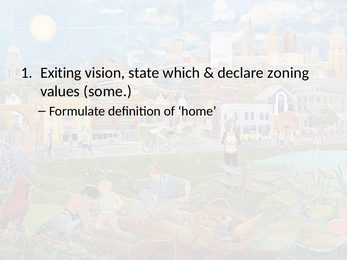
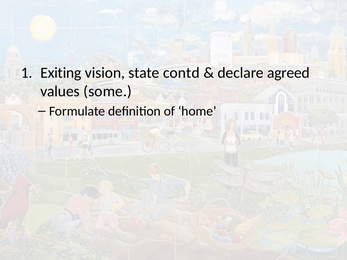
which: which -> contd
zoning: zoning -> agreed
